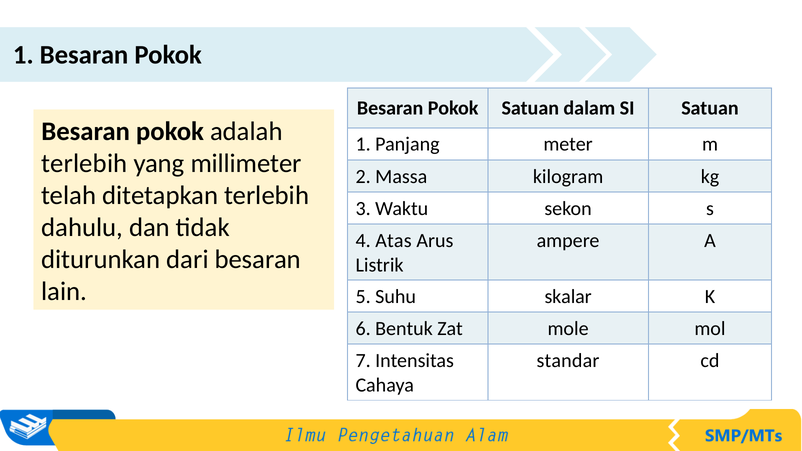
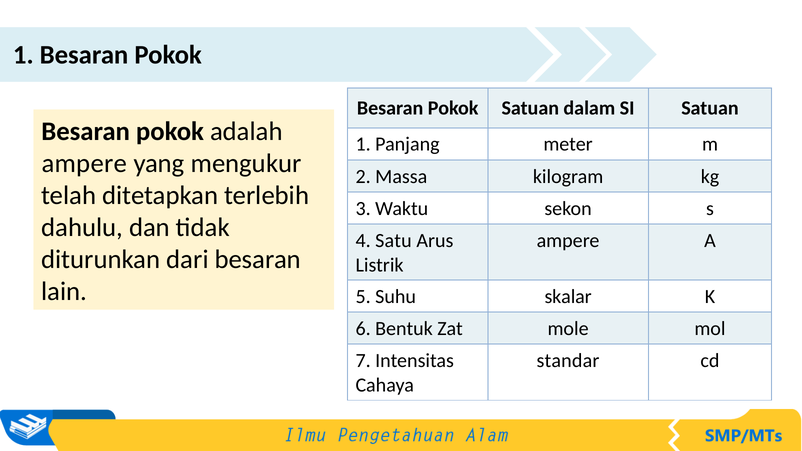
terlebih at (84, 163): terlebih -> ampere
millimeter: millimeter -> mengukur
Atas: Atas -> Satu
